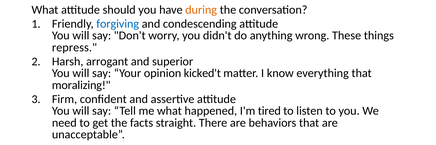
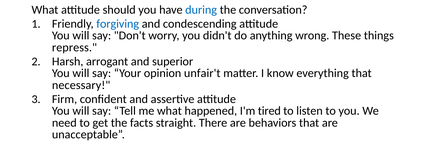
during colour: orange -> blue
kicked't: kicked't -> unfair't
moralizing: moralizing -> necessary
